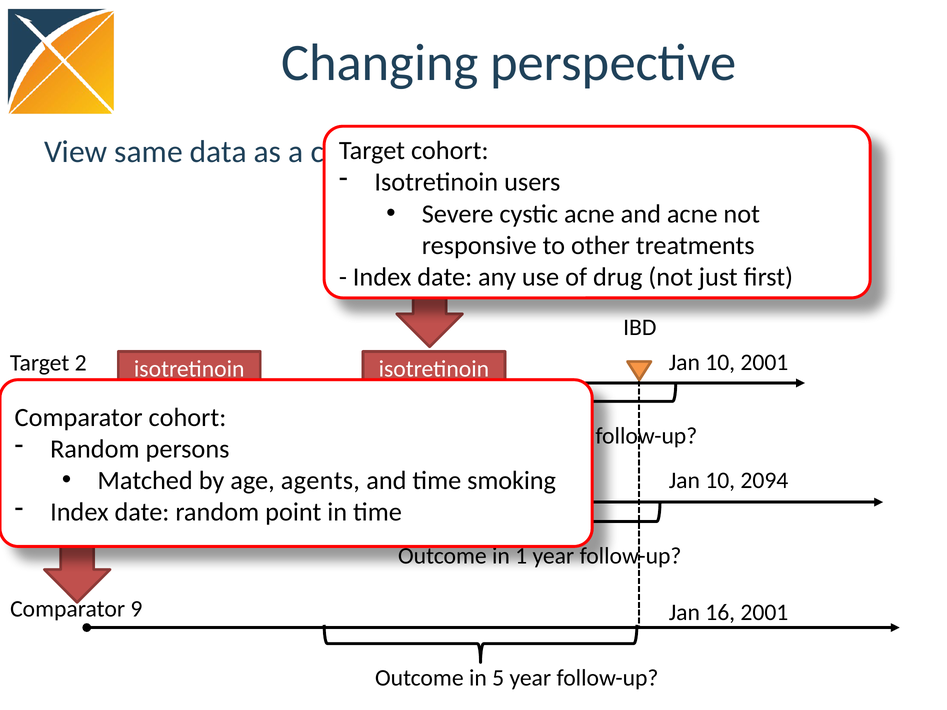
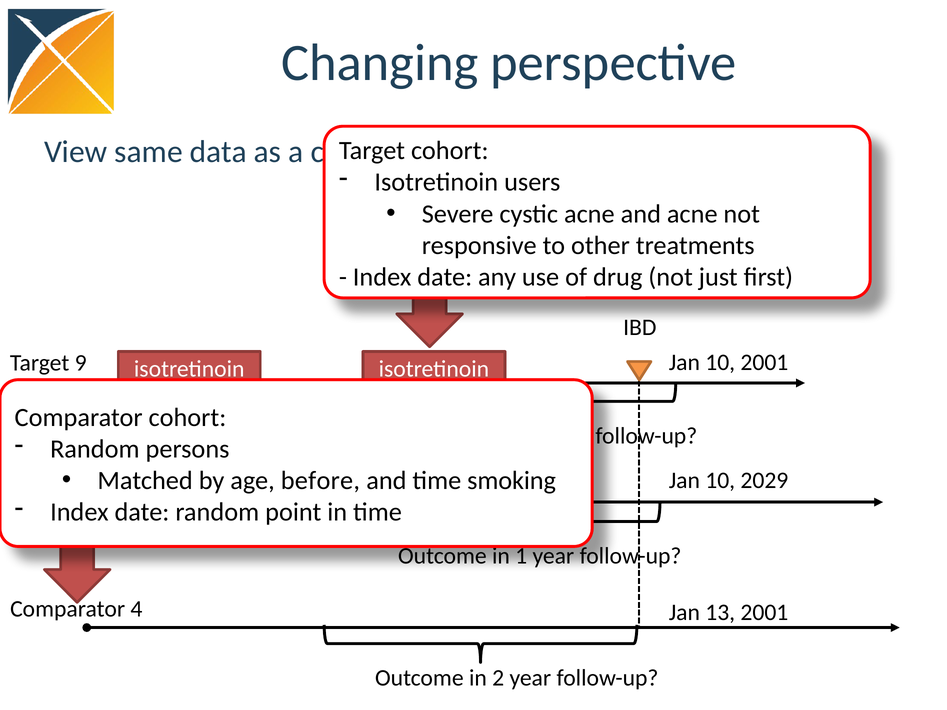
2 at (81, 363): 2 -> 9
agents: agents -> before
2094: 2094 -> 2029
9: 9 -> 4
16: 16 -> 13
in 5: 5 -> 2
